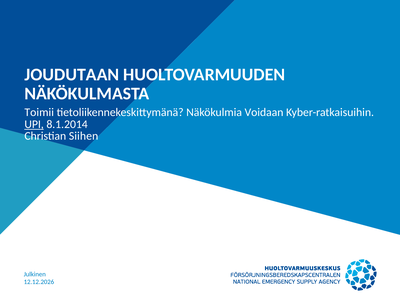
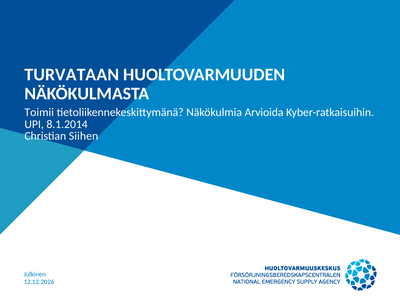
JOUDUTAAN: JOUDUTAAN -> TURVATAAN
Voidaan: Voidaan -> Arvioida
UPI underline: present -> none
